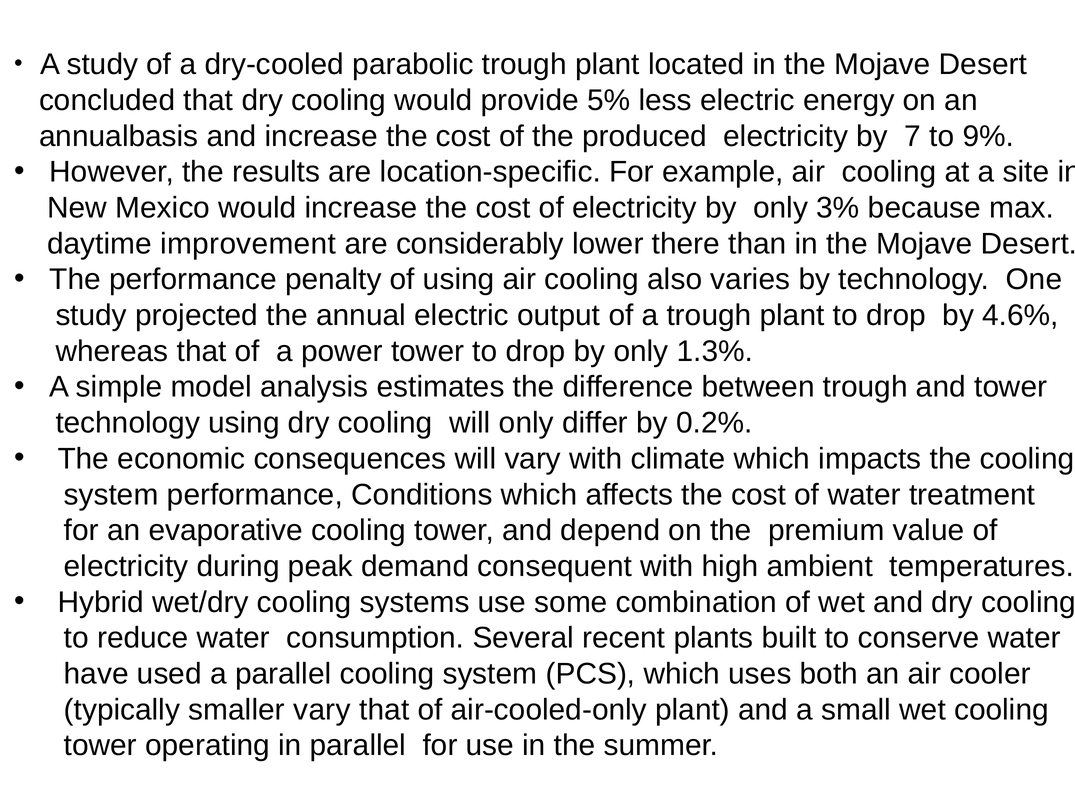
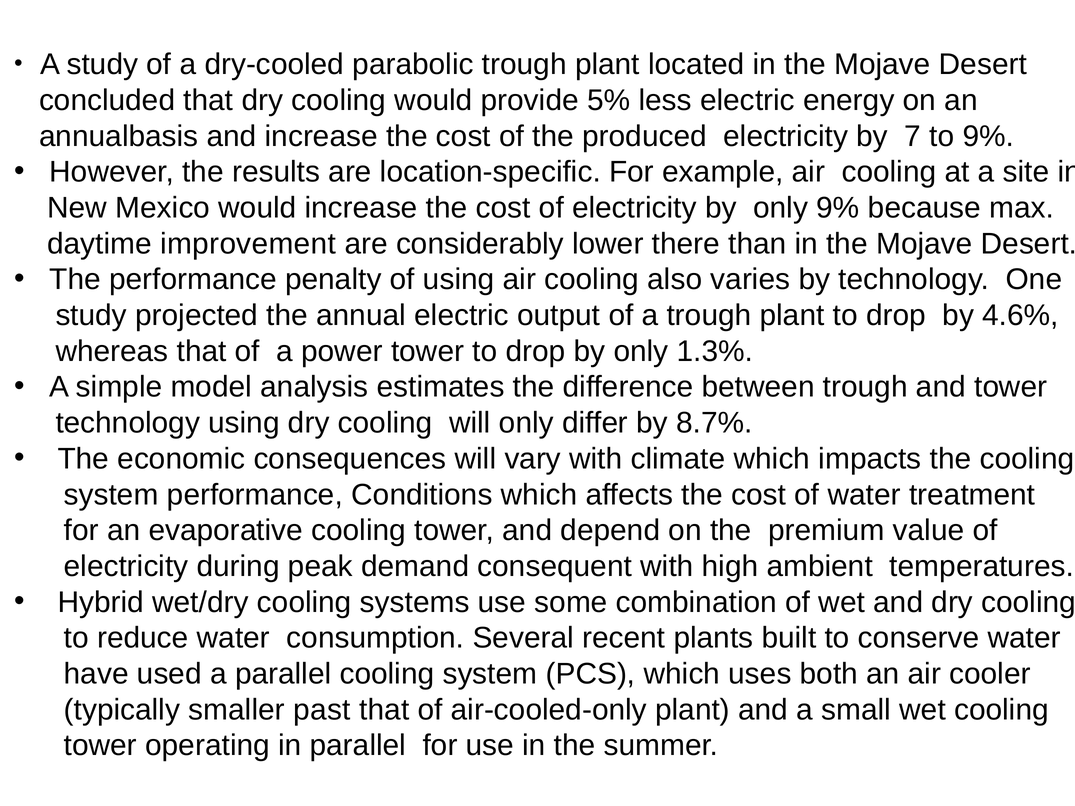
only 3%: 3% -> 9%
0.2%: 0.2% -> 8.7%
smaller vary: vary -> past
